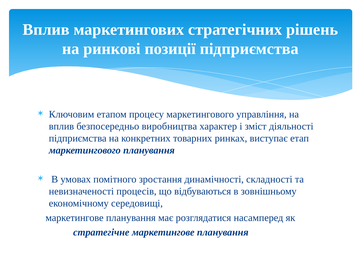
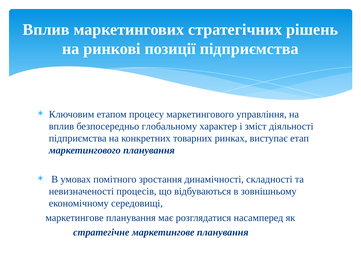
виробництва: виробництва -> глобальному
